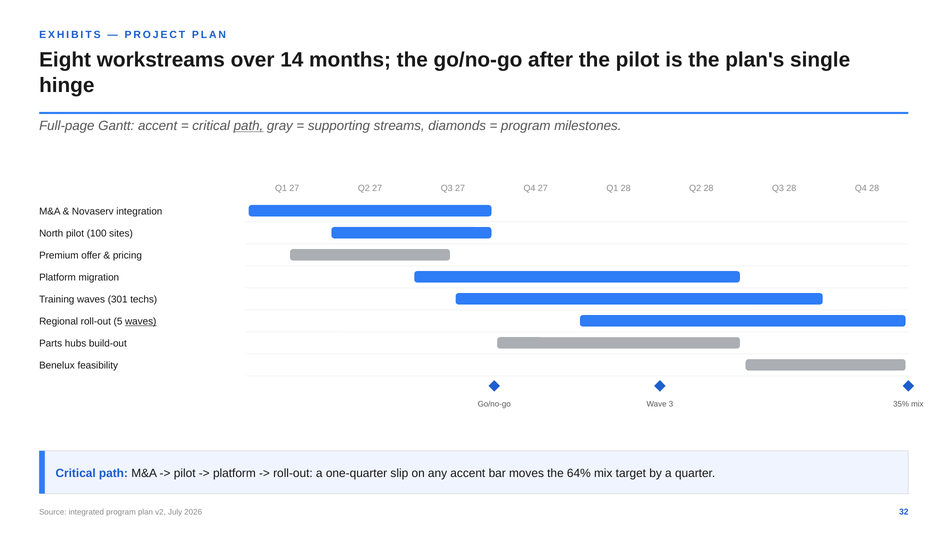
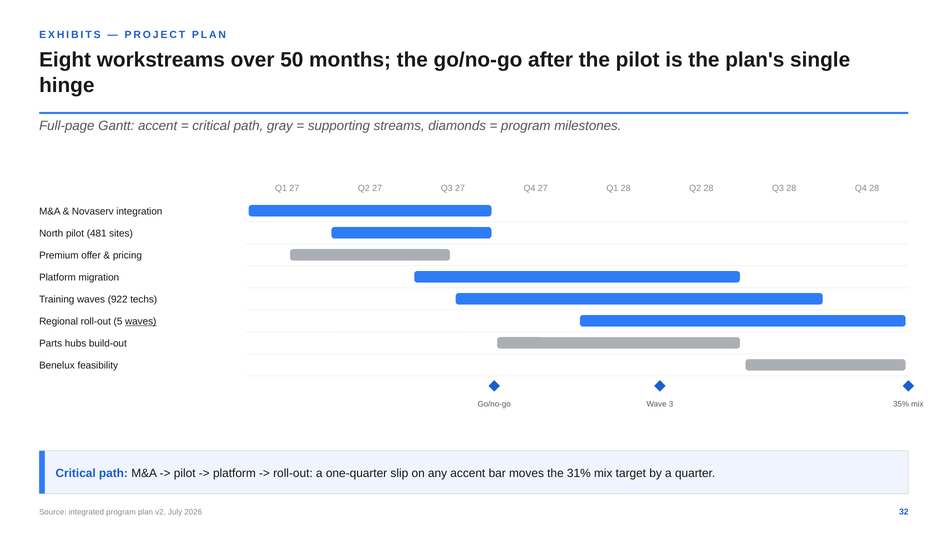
14: 14 -> 50
path at (248, 126) underline: present -> none
100: 100 -> 481
301: 301 -> 922
64%: 64% -> 31%
